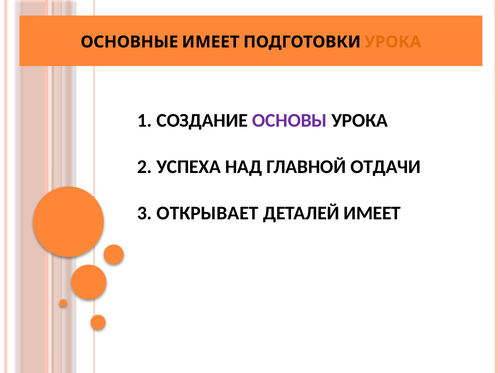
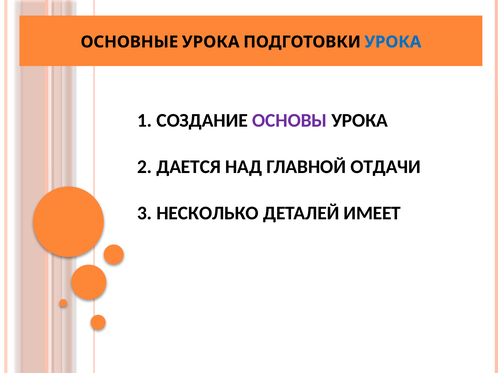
ОСНОВНЫЕ ИМЕЕТ: ИМЕЕТ -> УРОКА
УРОКА at (393, 42) colour: orange -> blue
УСПЕХА: УСПЕХА -> ДАЕТСЯ
ОТКРЫВАЕТ: ОТКРЫВАЕТ -> НЕСКОЛЬКО
